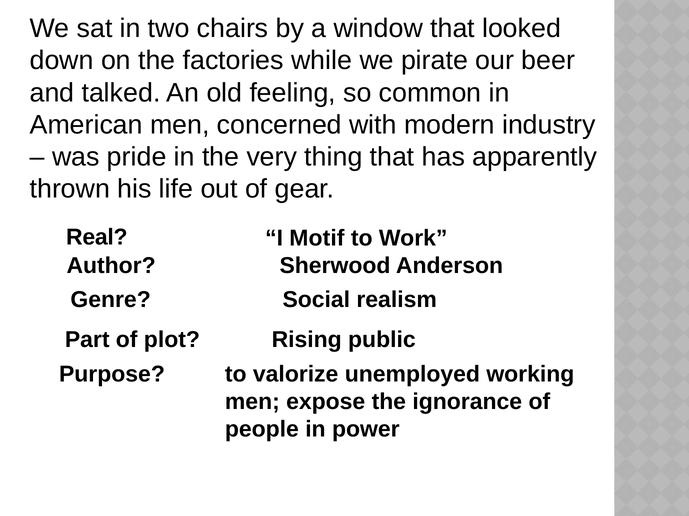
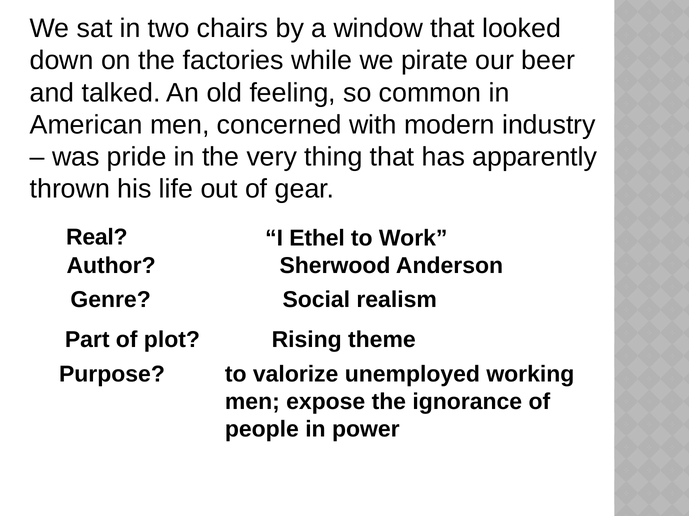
Motif: Motif -> Ethel
public: public -> theme
